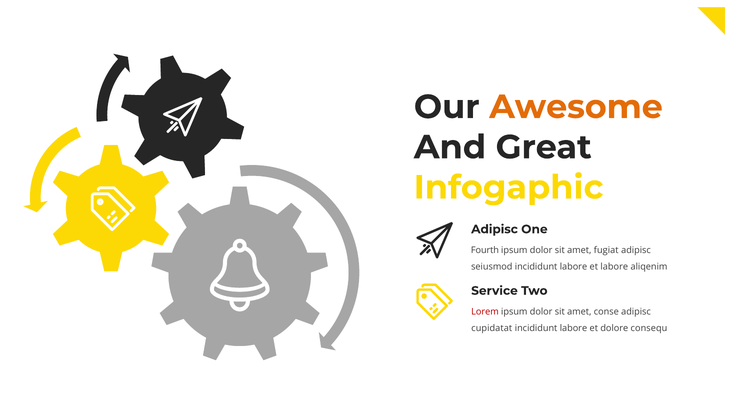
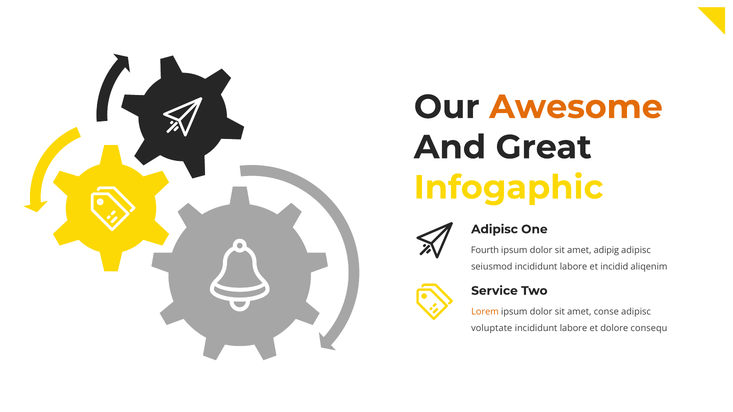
fugiat: fugiat -> adipig
et labore: labore -> incidid
Lorem colour: red -> orange
cupidatat: cupidatat -> voluptate
